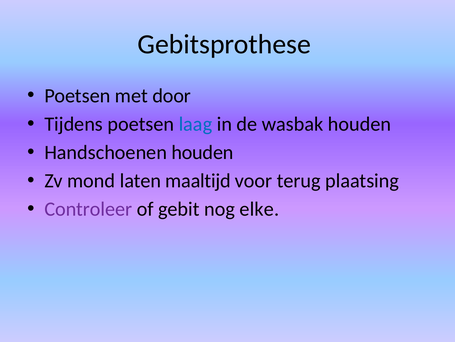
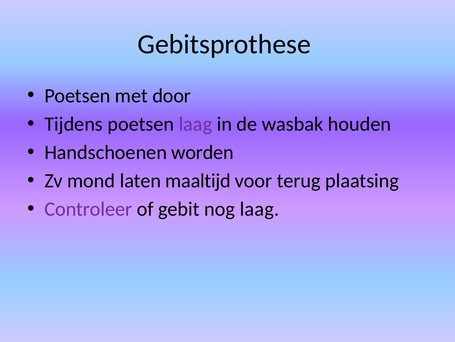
laag at (195, 124) colour: blue -> purple
Handschoenen houden: houden -> worden
nog elke: elke -> laag
